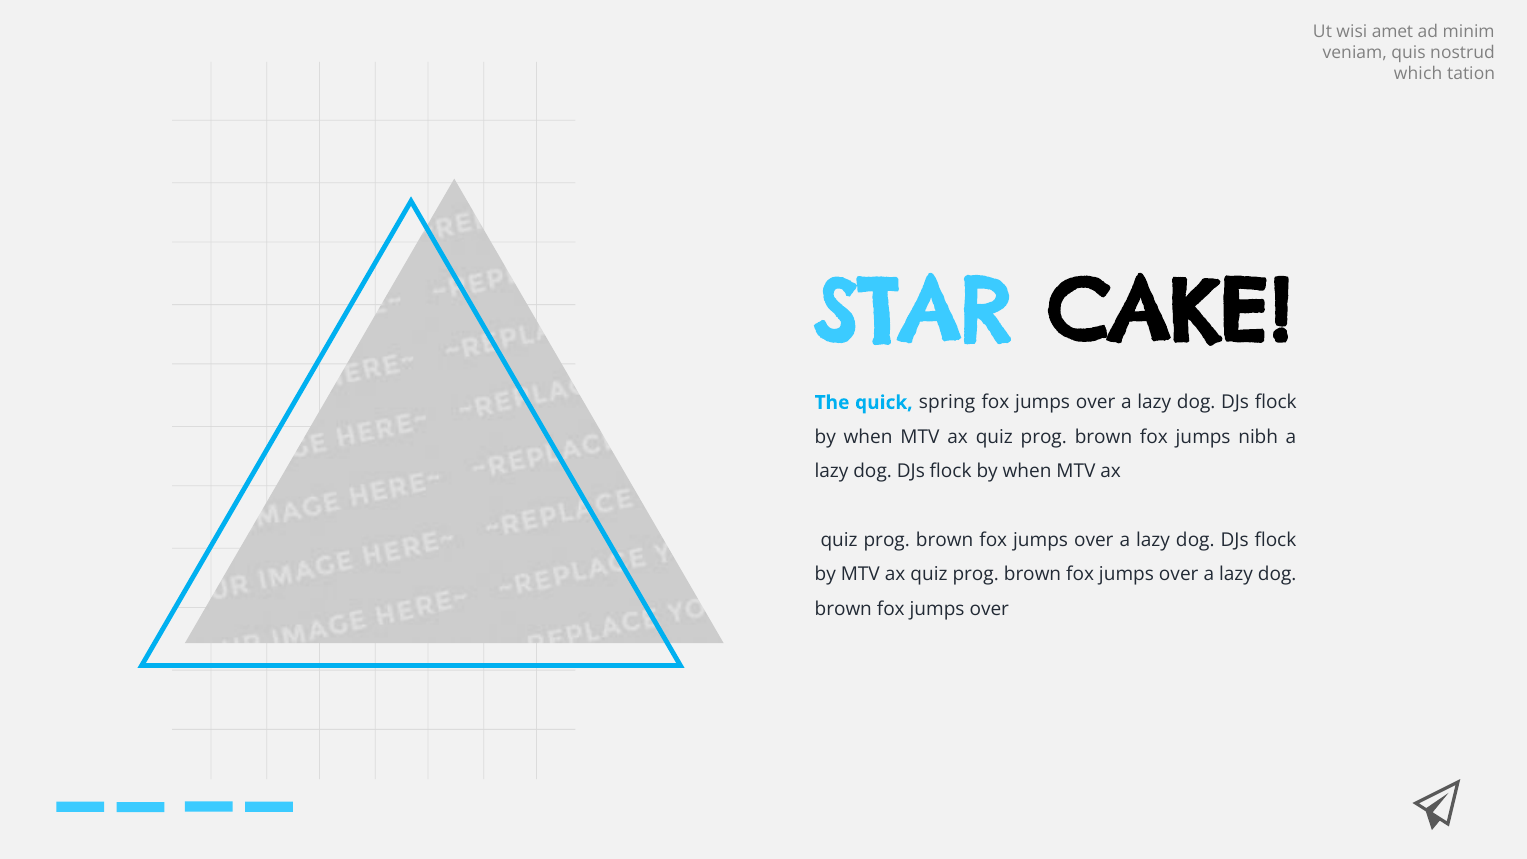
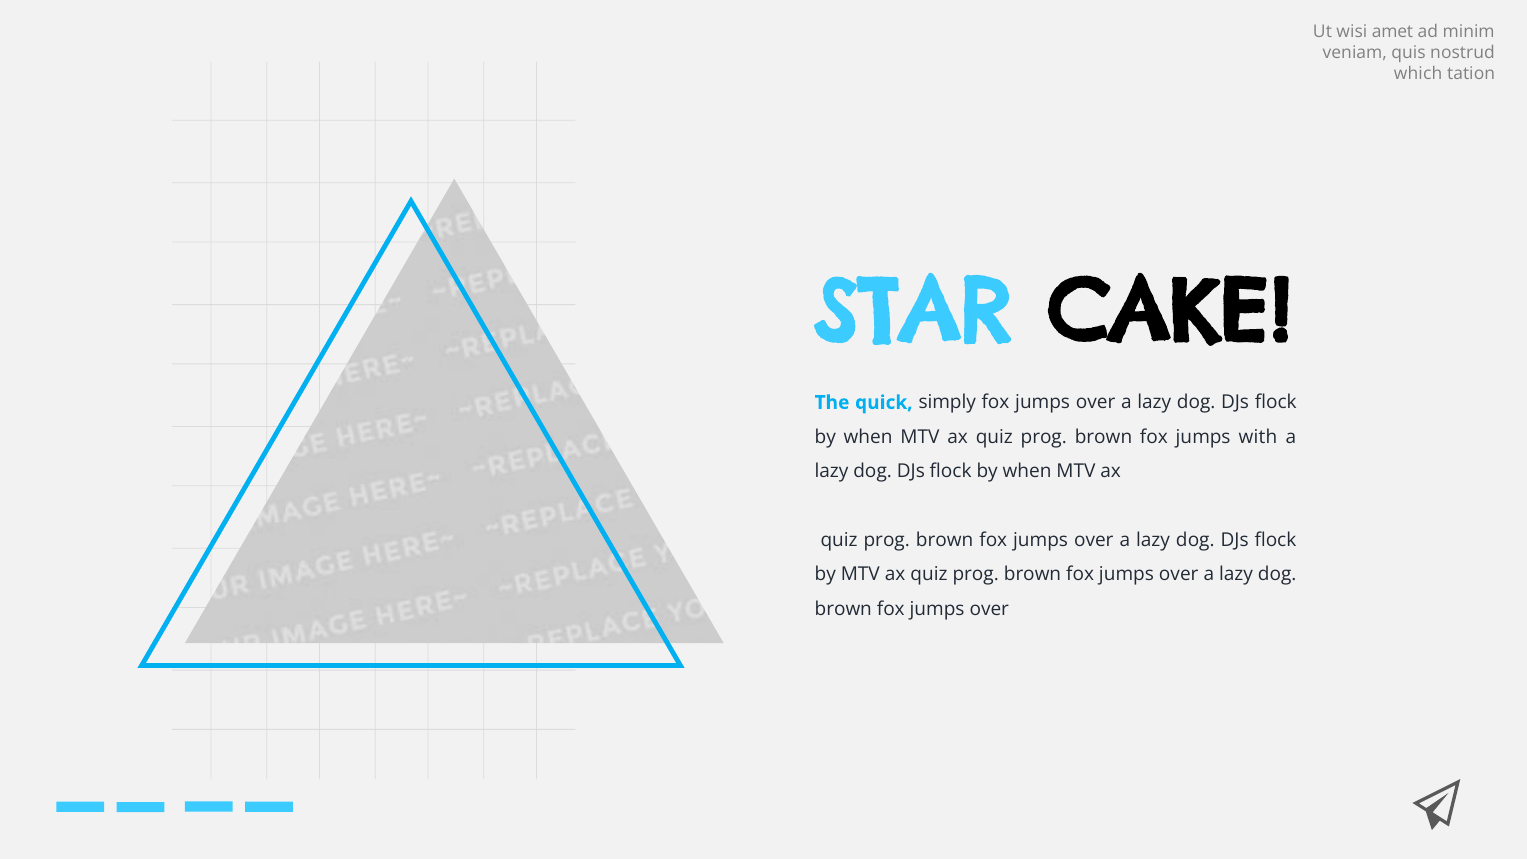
spring: spring -> simply
nibh: nibh -> with
